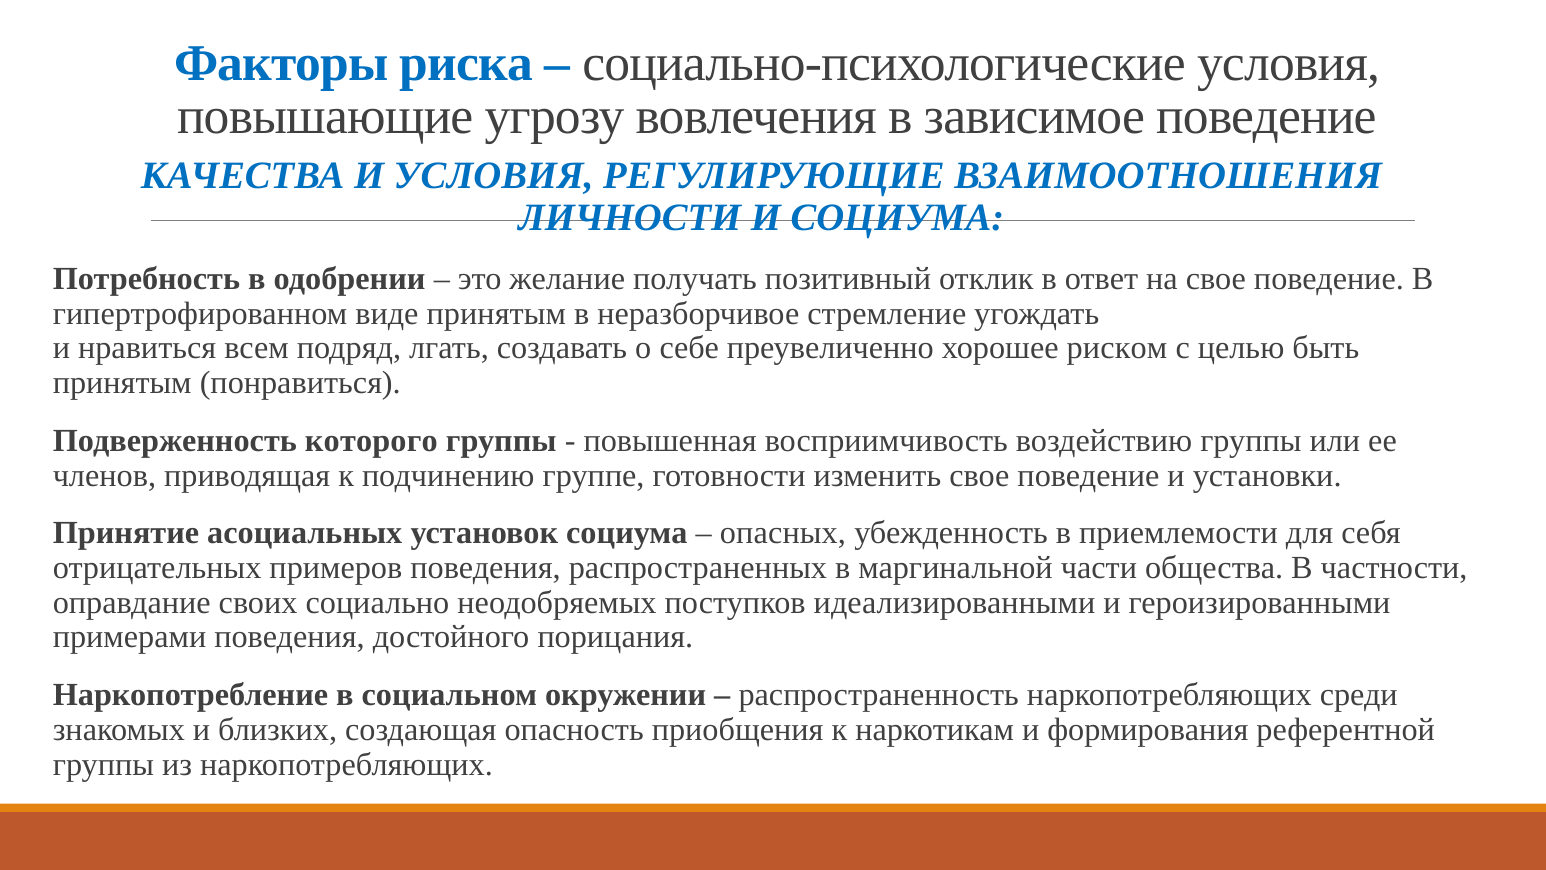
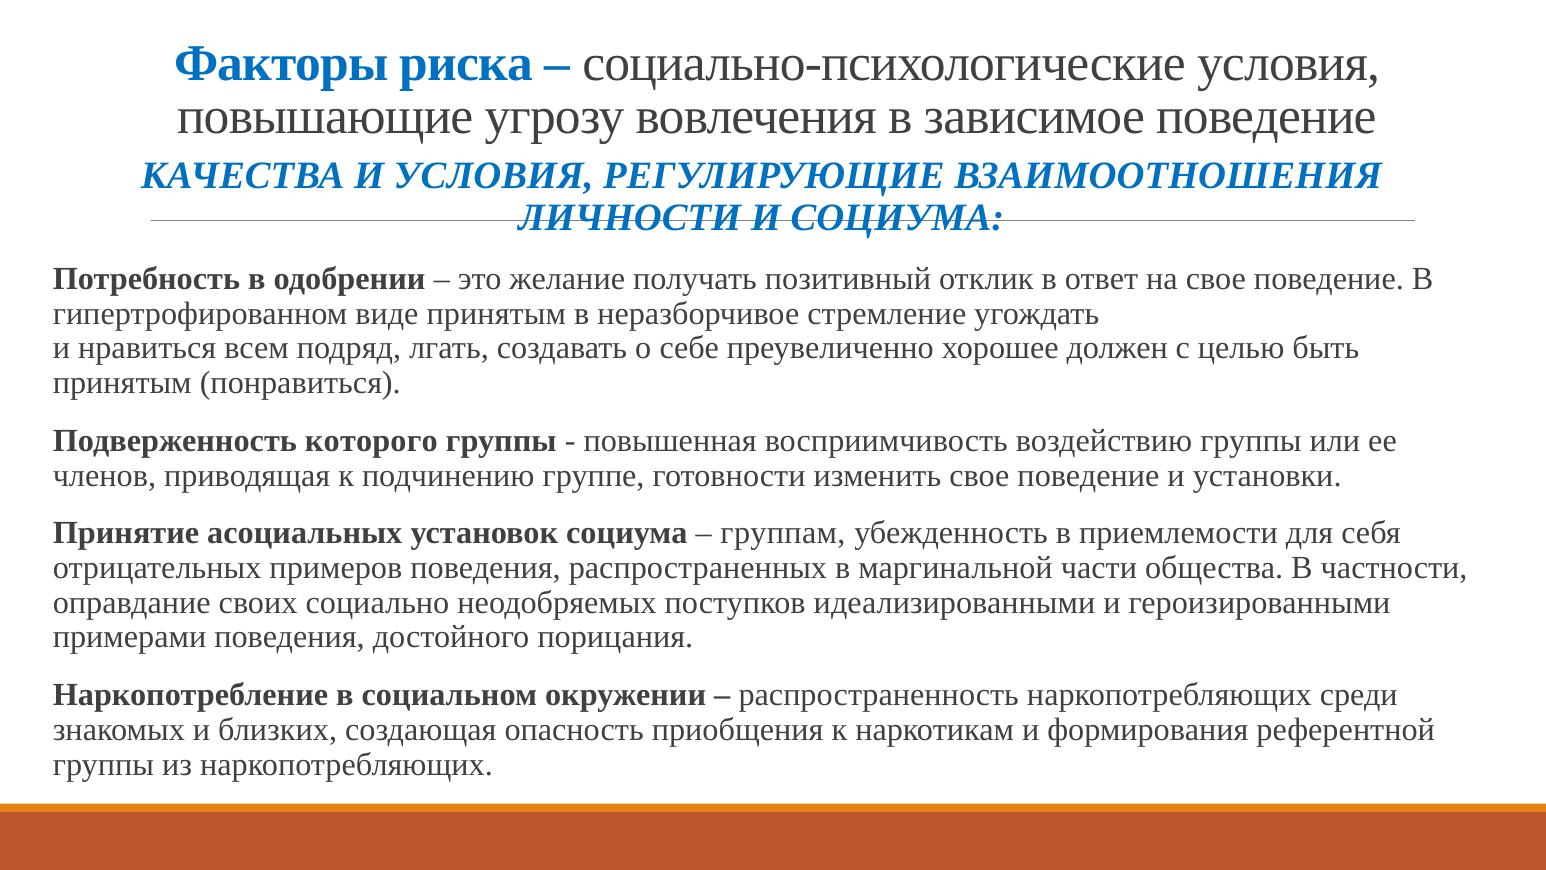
риском: риском -> должен
опасных: опасных -> группам
